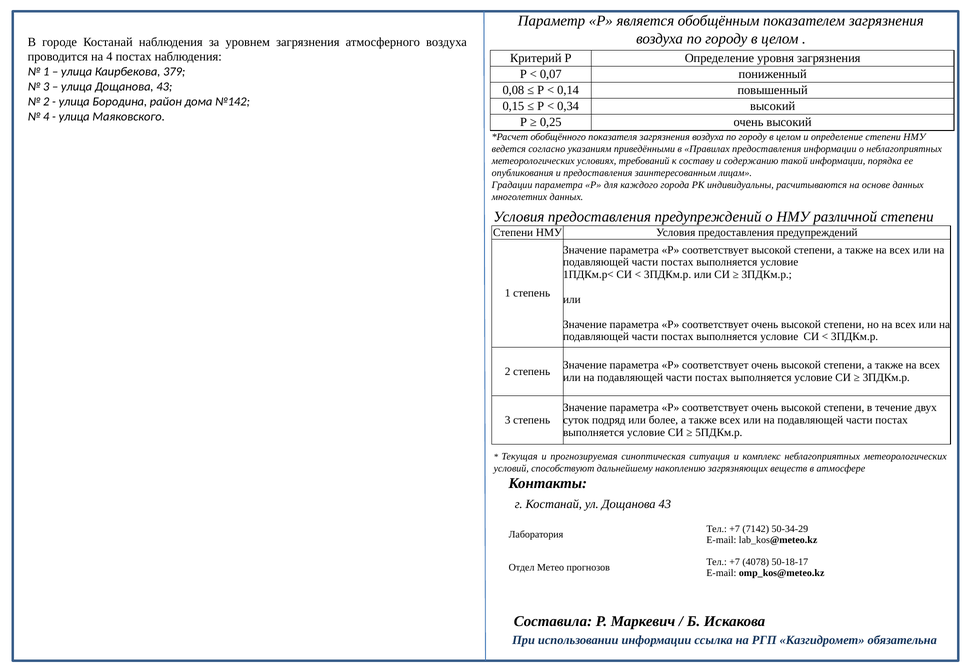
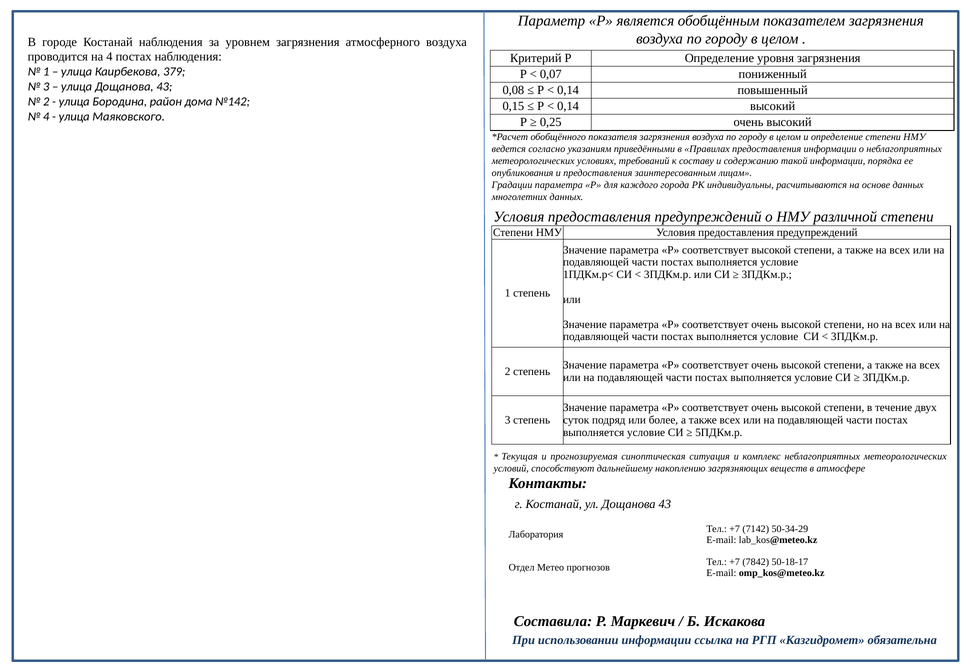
0,34 at (568, 106): 0,34 -> 0,14
4078: 4078 -> 7842
